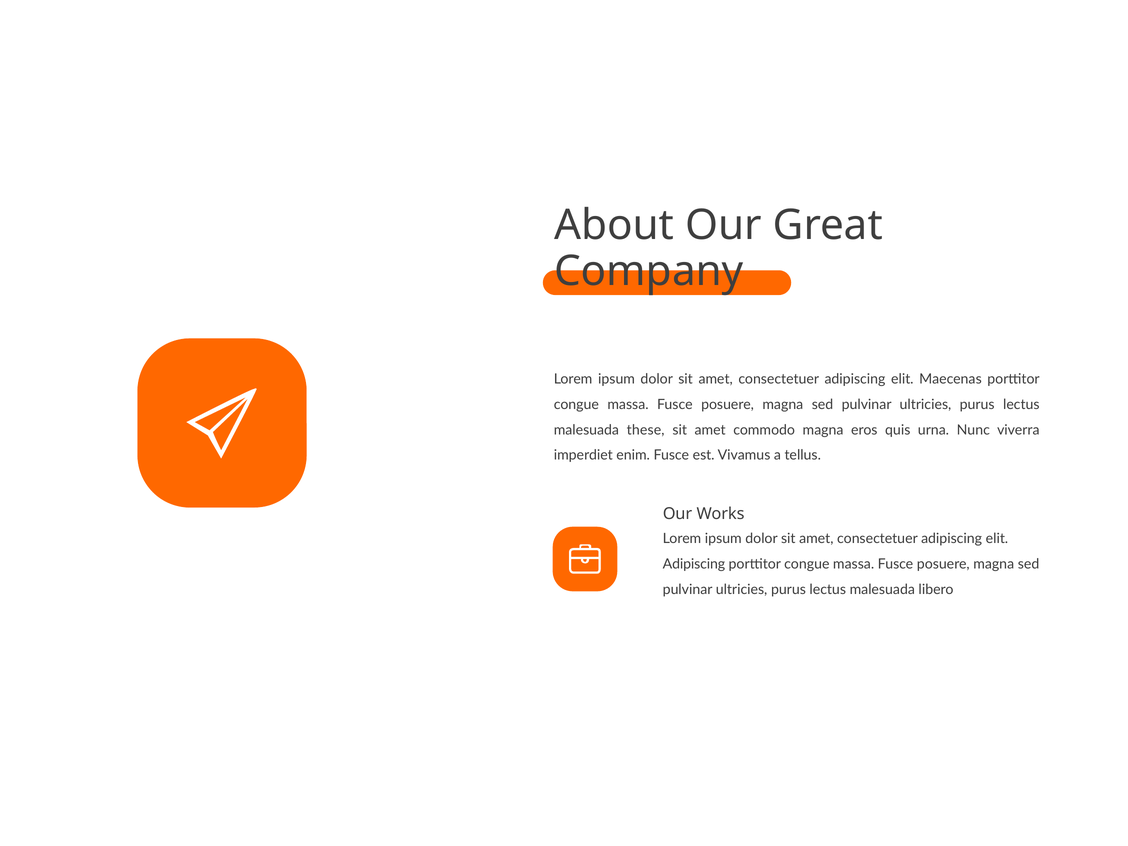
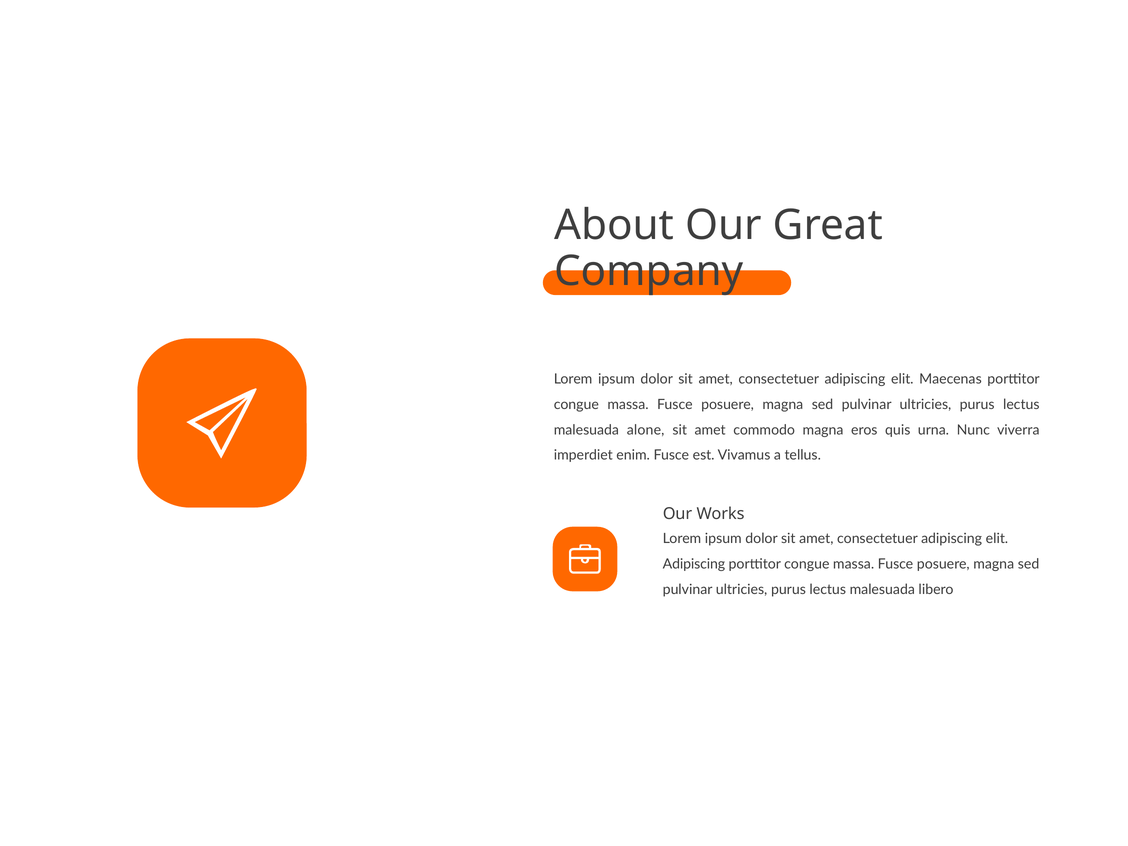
these: these -> alone
